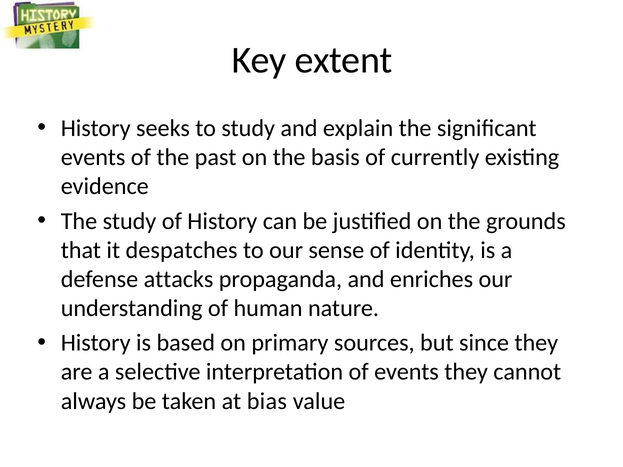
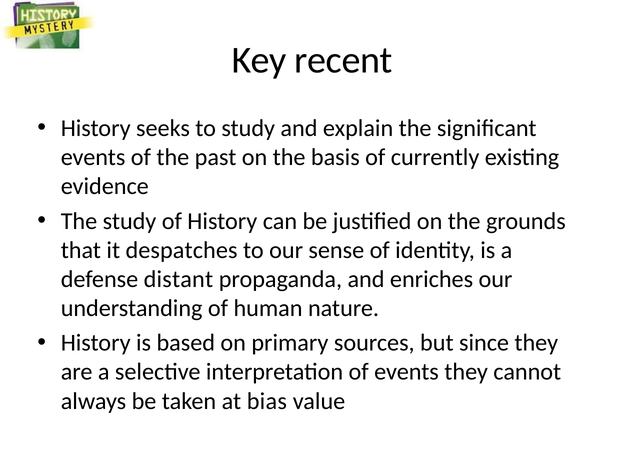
extent: extent -> recent
attacks: attacks -> distant
